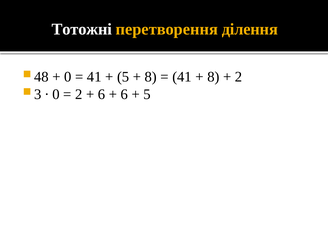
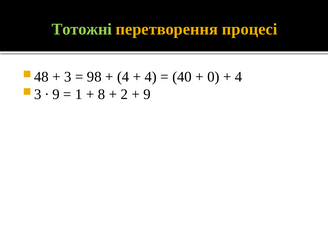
Тотожні colour: white -> light green
ділення: ділення -> процесі
0 at (68, 77): 0 -> 3
41 at (94, 77): 41 -> 98
5 at (123, 77): 5 -> 4
8 at (151, 77): 8 -> 4
41 at (182, 77): 41 -> 40
8 at (213, 77): 8 -> 0
2 at (239, 77): 2 -> 4
0 at (56, 94): 0 -> 9
2 at (79, 94): 2 -> 1
6 at (102, 94): 6 -> 8
6 at (124, 94): 6 -> 2
5 at (147, 94): 5 -> 9
